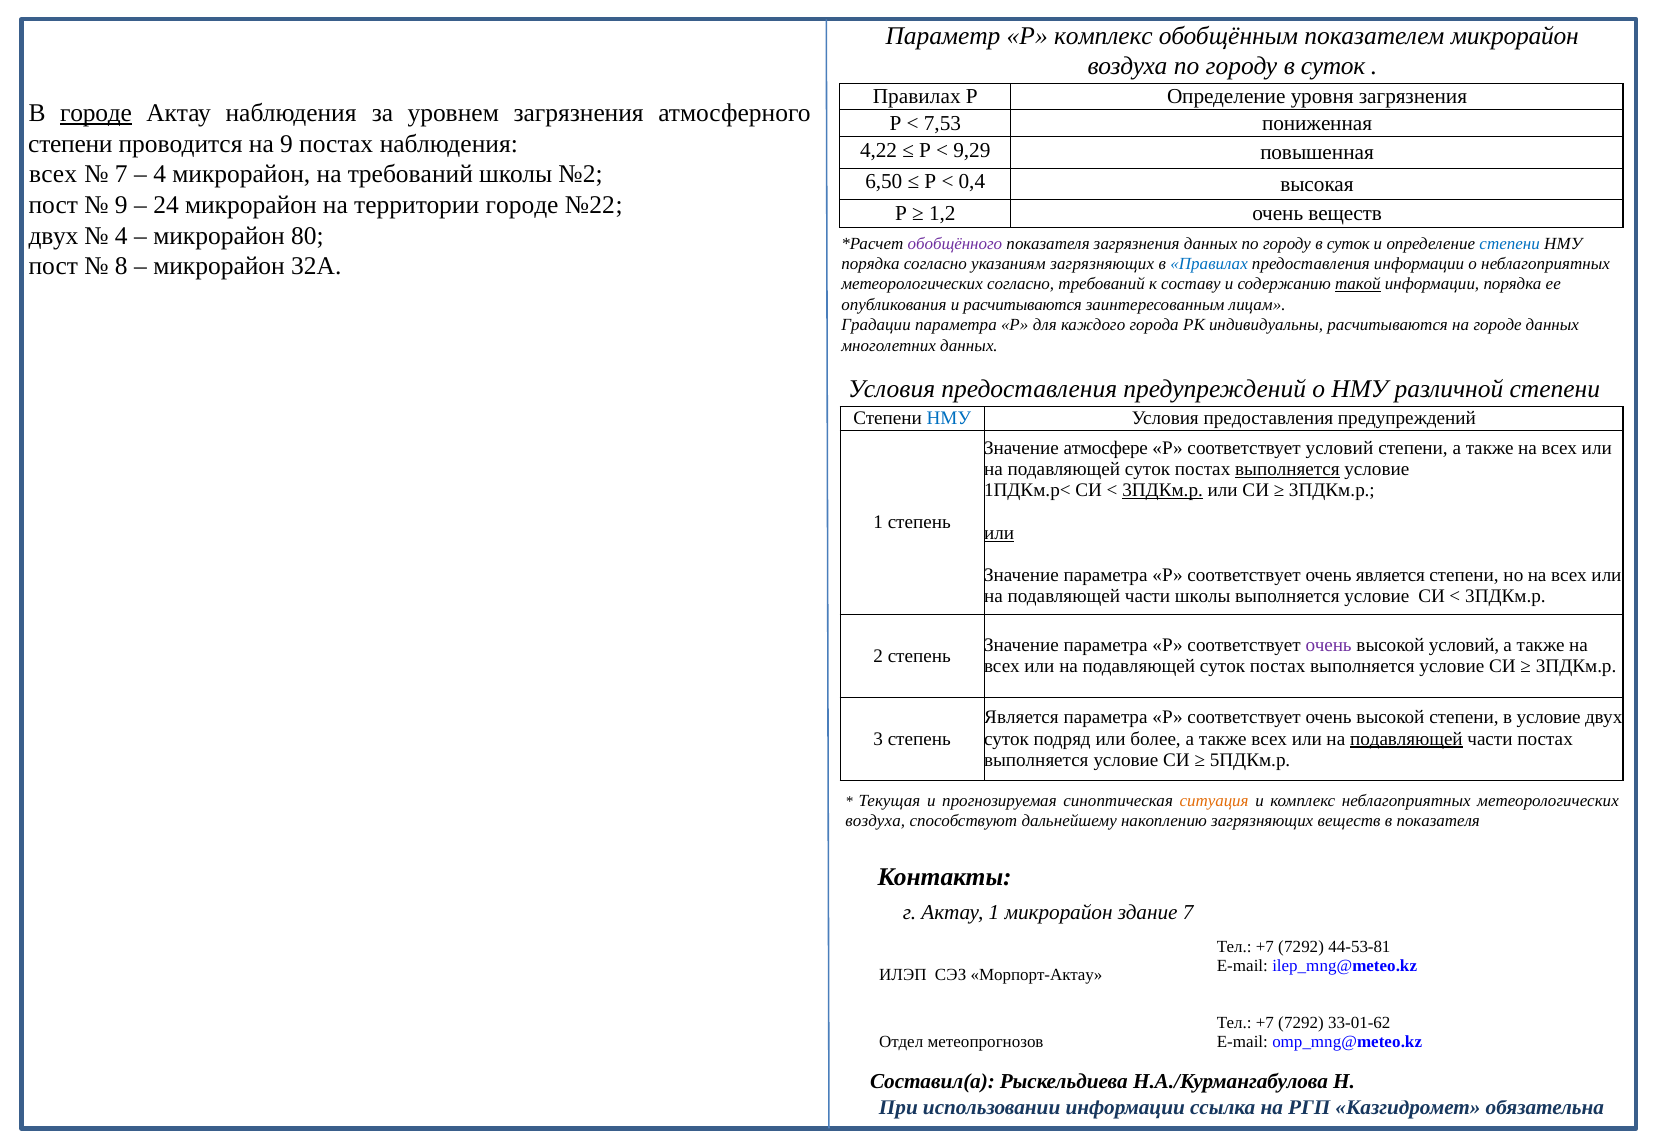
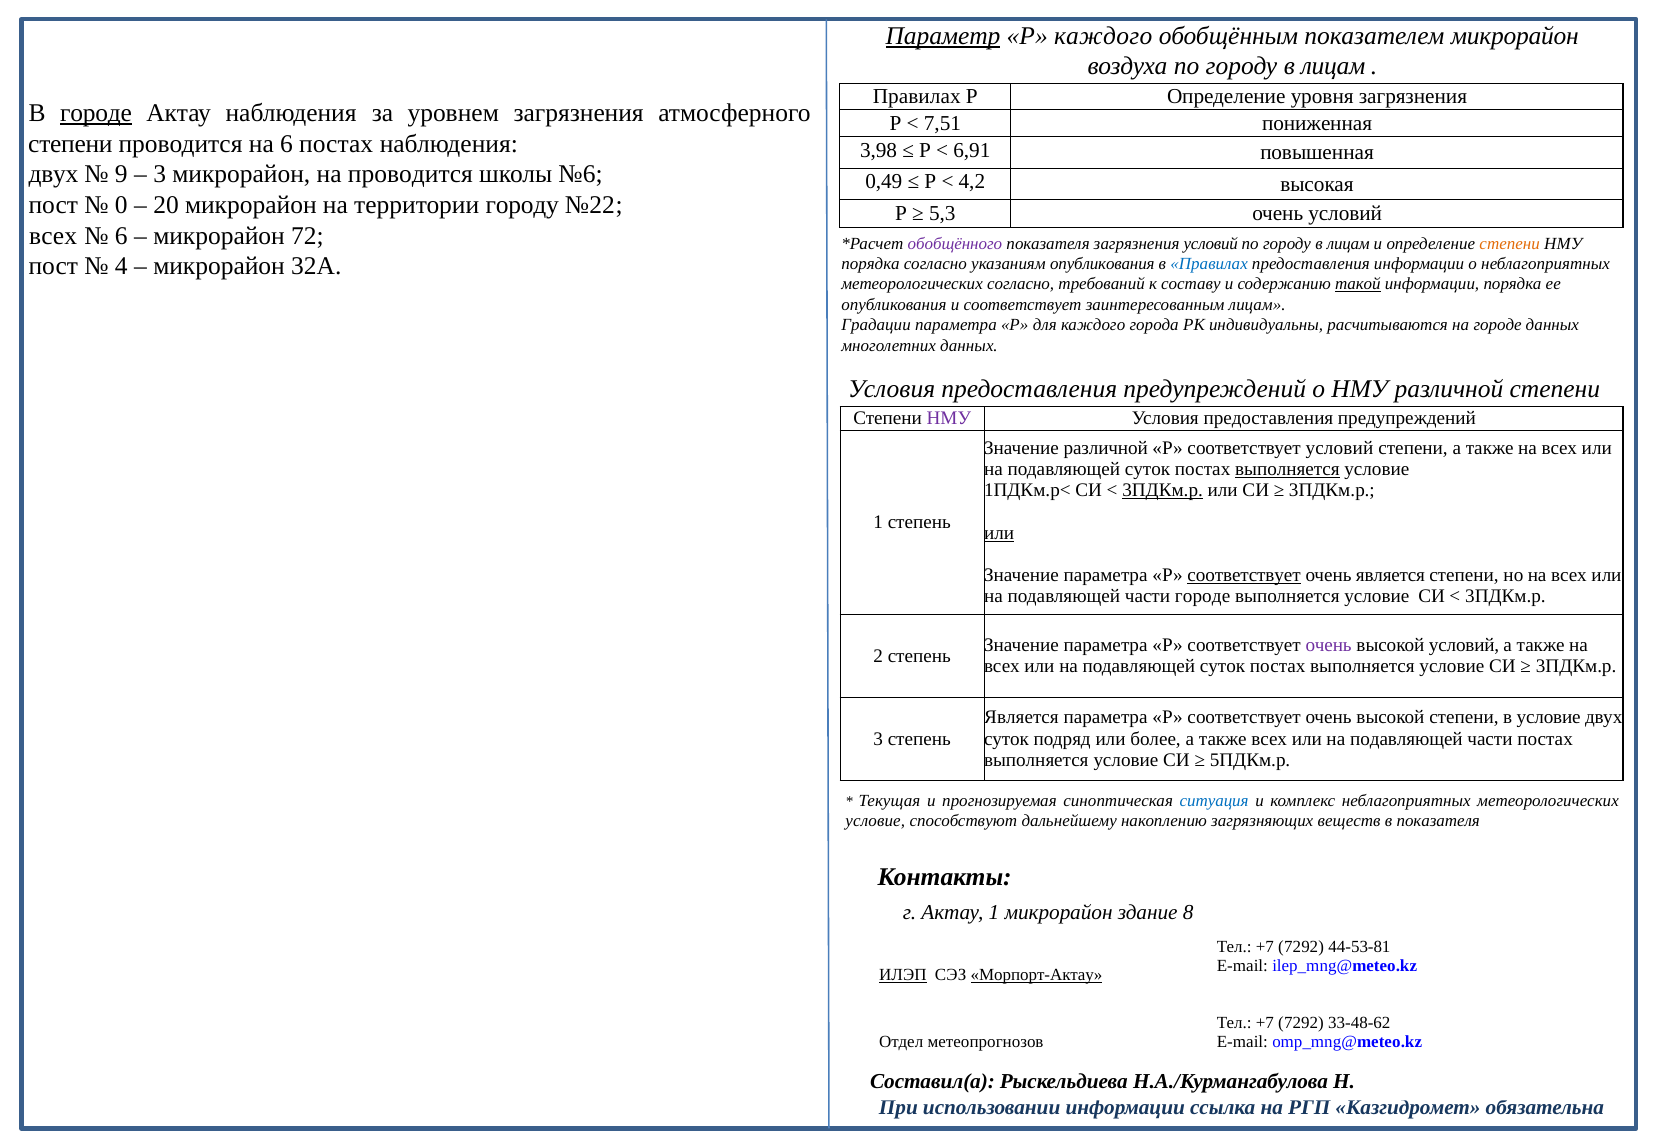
Параметр underline: none -> present
Р комплекс: комплекс -> каждого
суток at (1333, 66): суток -> лицам
7,53: 7,53 -> 7,51
на 9: 9 -> 6
4,22: 4,22 -> 3,98
9,29: 9,29 -> 6,91
всех at (53, 174): всех -> двух
7 at (121, 174): 7 -> 9
4 at (160, 174): 4 -> 3
на требований: требований -> проводится
№2: №2 -> №6
6,50: 6,50 -> 0,49
0,4: 0,4 -> 4,2
9 at (121, 205): 9 -> 0
24: 24 -> 20
территории городе: городе -> городу
1,2: 1,2 -> 5,3
очень веществ: веществ -> условий
двух at (53, 236): двух -> всех
4 at (121, 236): 4 -> 6
80: 80 -> 72
загрязнения данных: данных -> условий
суток at (1348, 244): суток -> лицам
степени at (1510, 244) colour: blue -> orange
8: 8 -> 4
указаниям загрязняющих: загрязняющих -> опубликования
и расчитываются: расчитываются -> соответствует
НМУ at (949, 419) colour: blue -> purple
Значение атмосфере: атмосфере -> различной
соответствует at (1244, 575) underline: none -> present
части школы: школы -> городе
подавляющей at (1406, 739) underline: present -> none
ситуация colour: orange -> blue
воздуха at (875, 821): воздуха -> условие
здание 7: 7 -> 8
ИЛЭП underline: none -> present
Морпорт-Актау underline: none -> present
33-01-62: 33-01-62 -> 33-48-62
